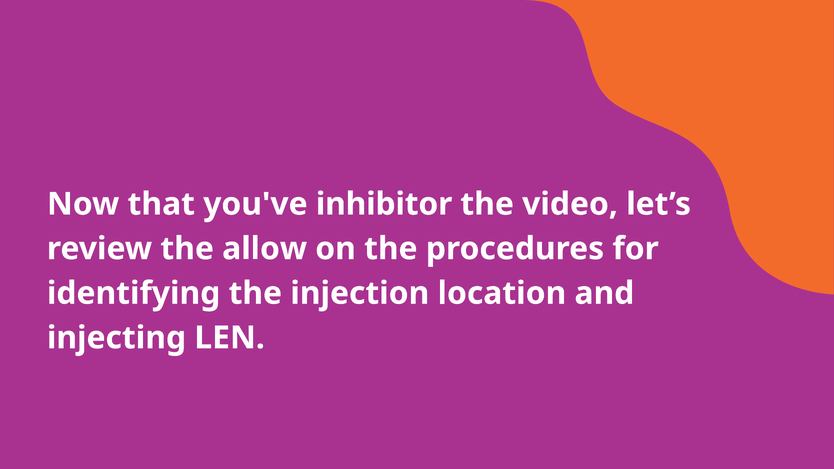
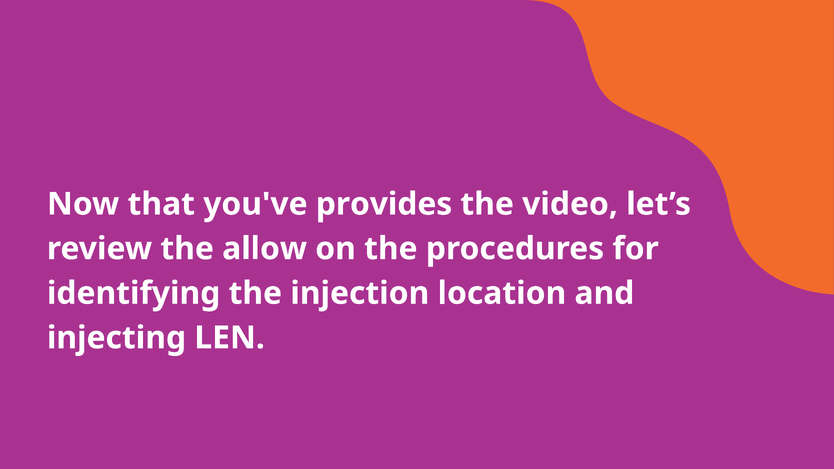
inhibitor: inhibitor -> provides
